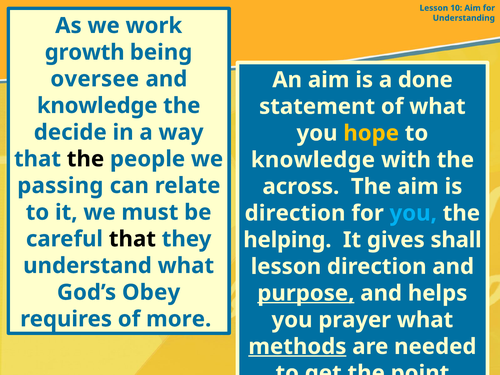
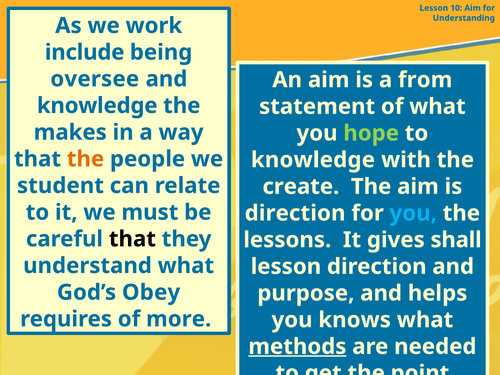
growth: growth -> include
done: done -> from
decide: decide -> makes
hope colour: yellow -> light green
the at (85, 159) colour: black -> orange
passing: passing -> student
across at (301, 187): across -> create
helping: helping -> lessons
purpose underline: present -> none
prayer: prayer -> knows
